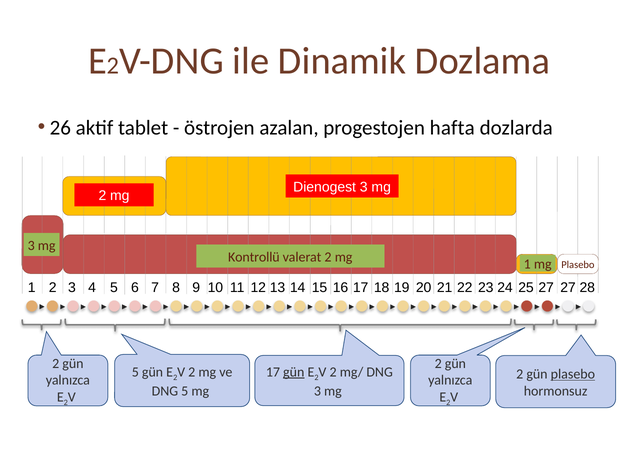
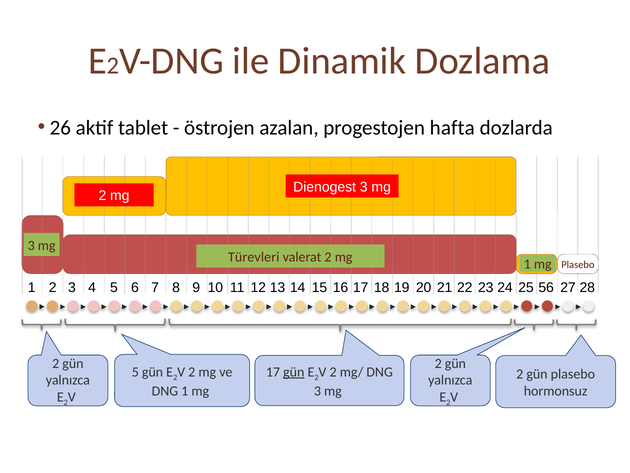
Kontrollü: Kontrollü -> Türevleri
25 27: 27 -> 56
plasebo at (573, 374) underline: present -> none
DNG 5: 5 -> 1
